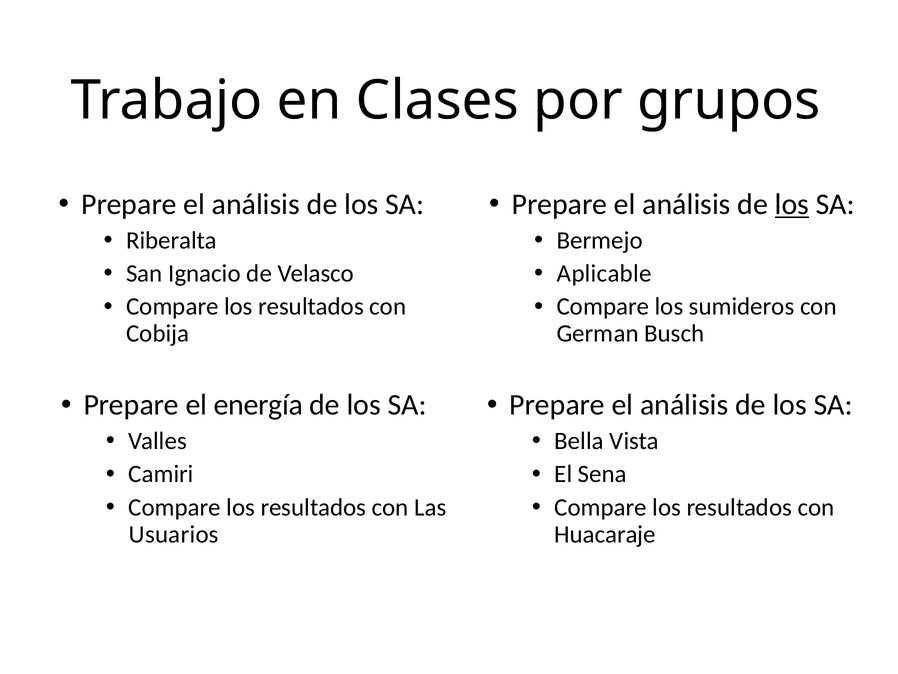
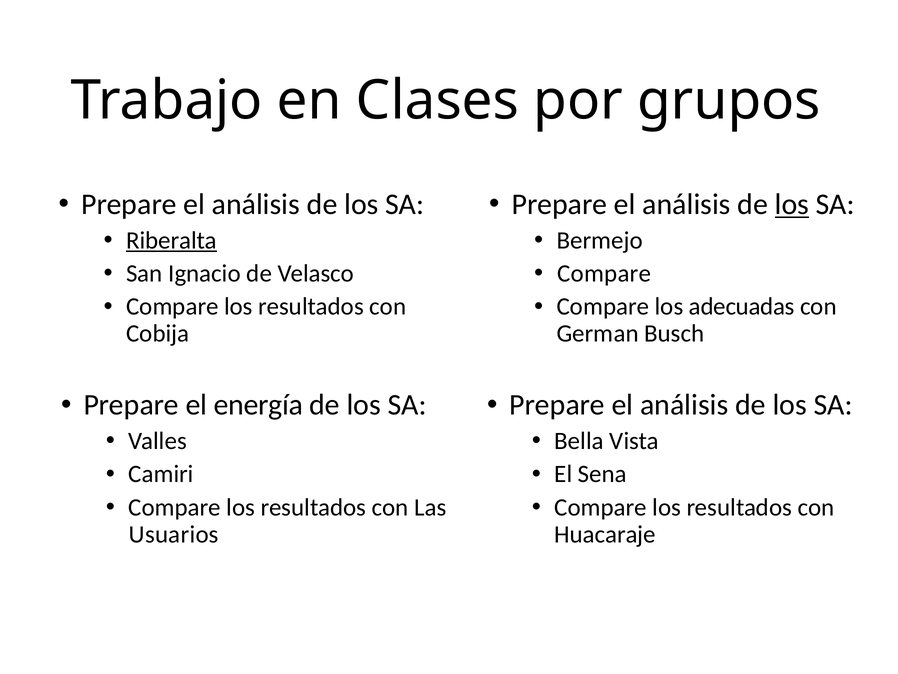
Riberalta underline: none -> present
Aplicable at (604, 273): Aplicable -> Compare
sumideros: sumideros -> adecuadas
